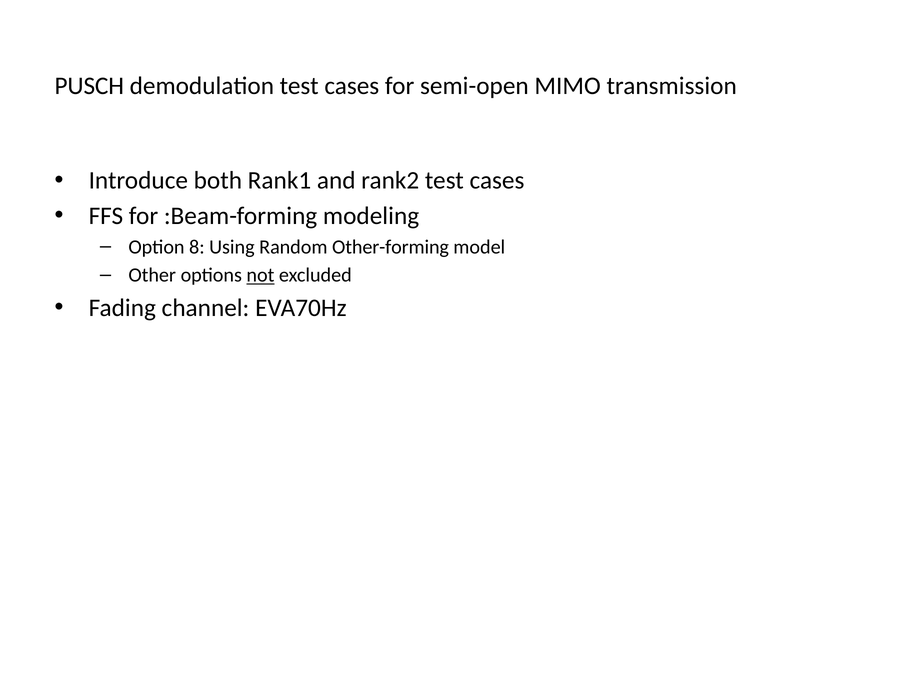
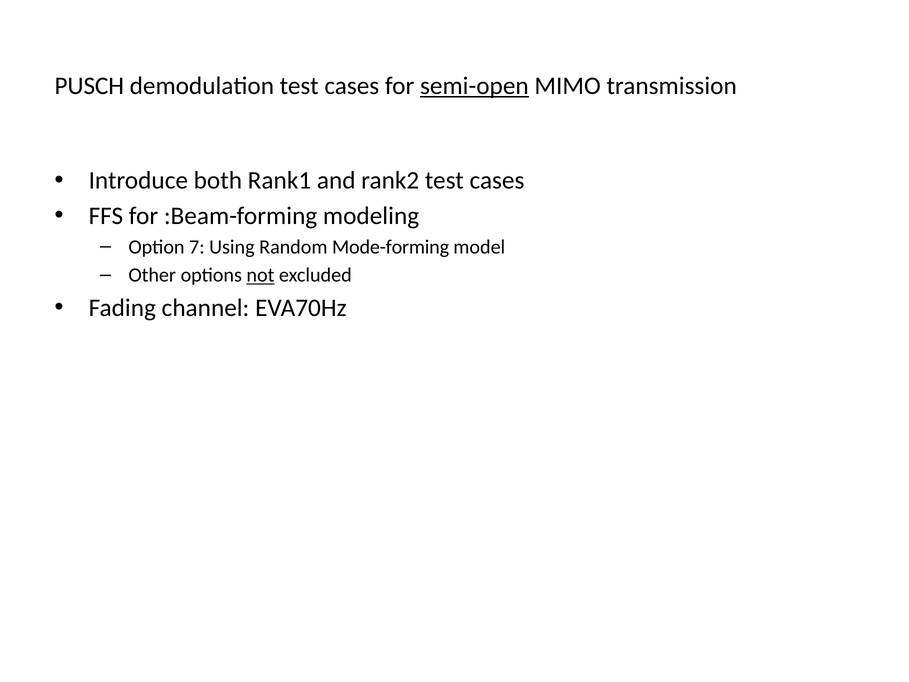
semi-open underline: none -> present
8: 8 -> 7
Other-forming: Other-forming -> Mode-forming
